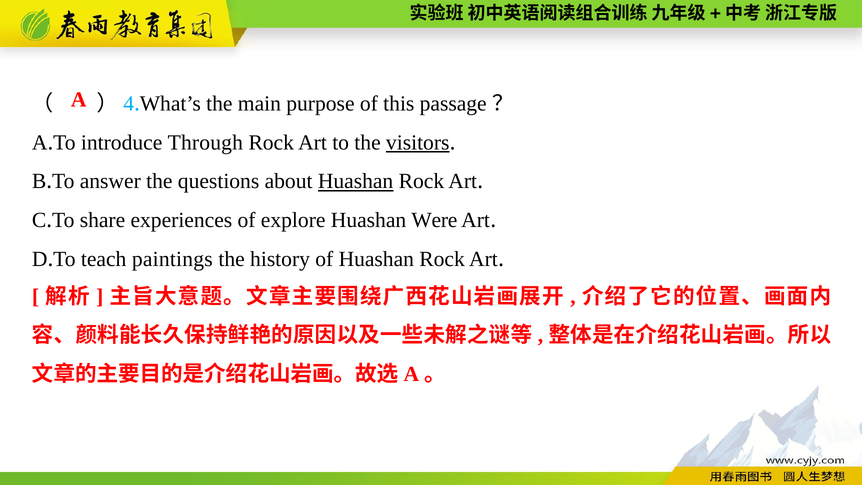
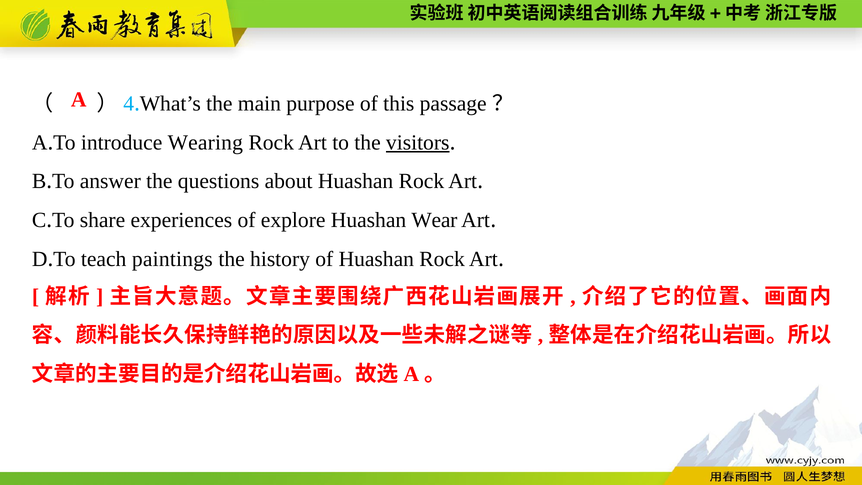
Through: Through -> Wearing
Huashan at (356, 181) underline: present -> none
Were: Were -> Wear
